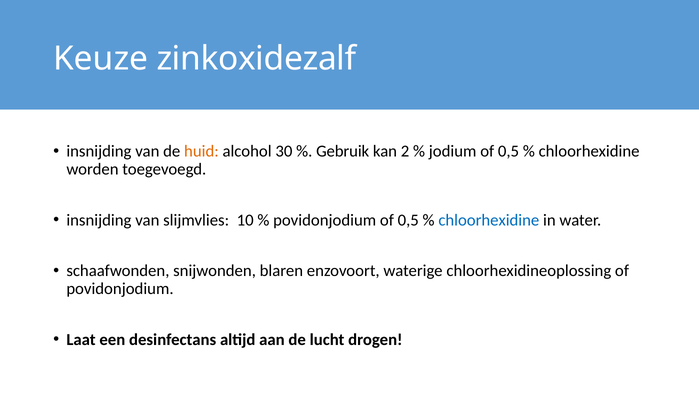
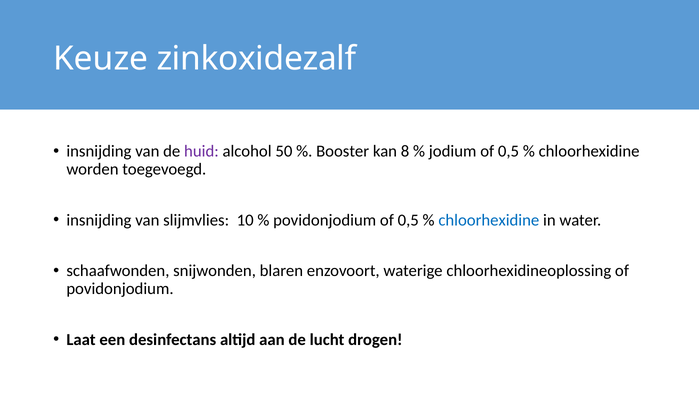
huid colour: orange -> purple
30: 30 -> 50
Gebruik: Gebruik -> Booster
2: 2 -> 8
